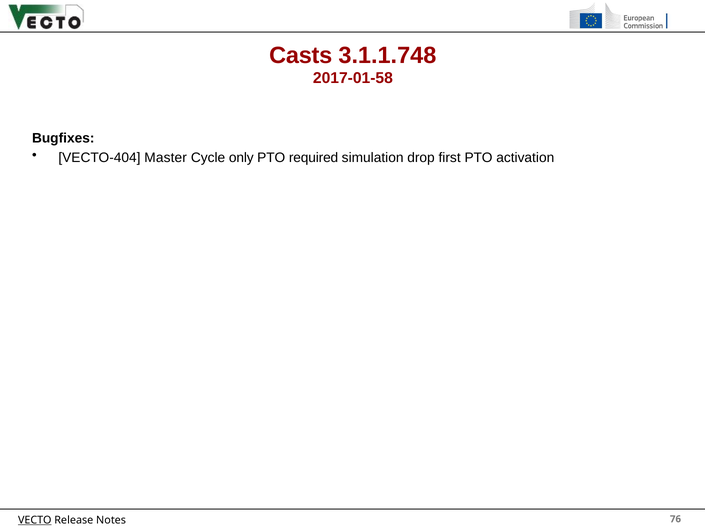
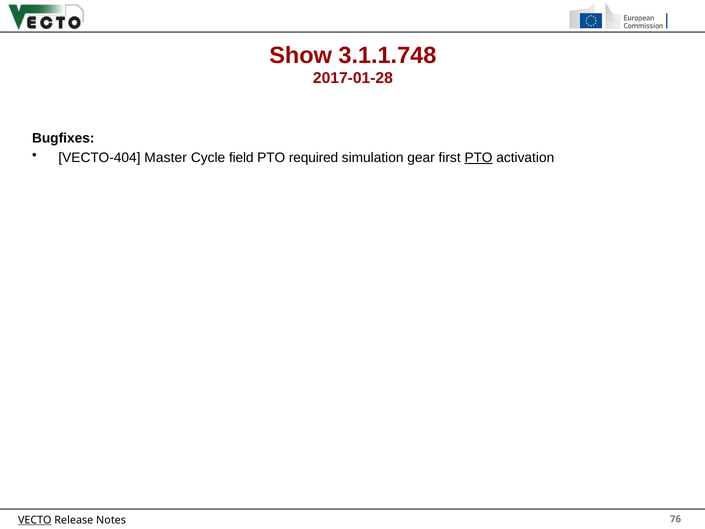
Casts: Casts -> Show
2017-01-58: 2017-01-58 -> 2017-01-28
only: only -> field
drop: drop -> gear
PTO at (479, 157) underline: none -> present
